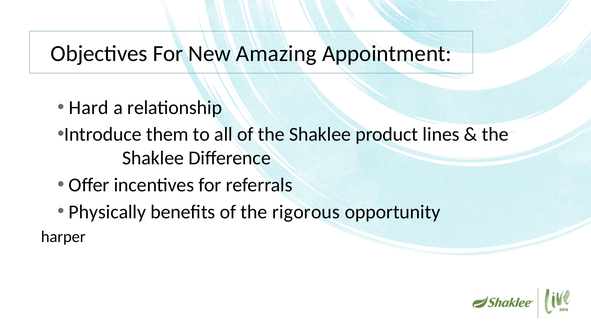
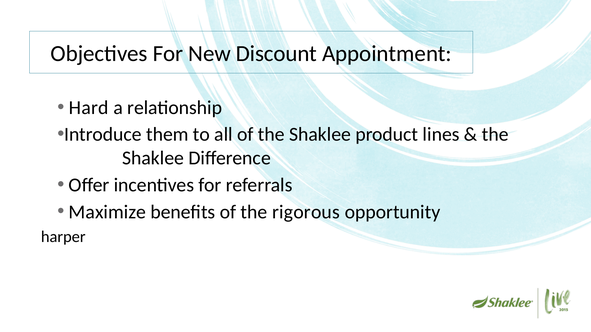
Amazing: Amazing -> Discount
Physically: Physically -> Maximize
